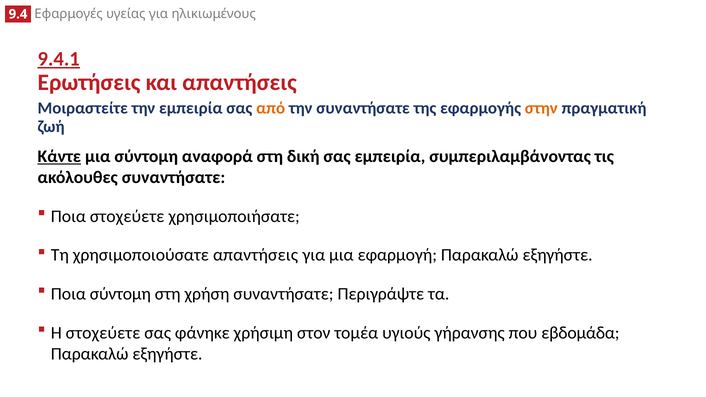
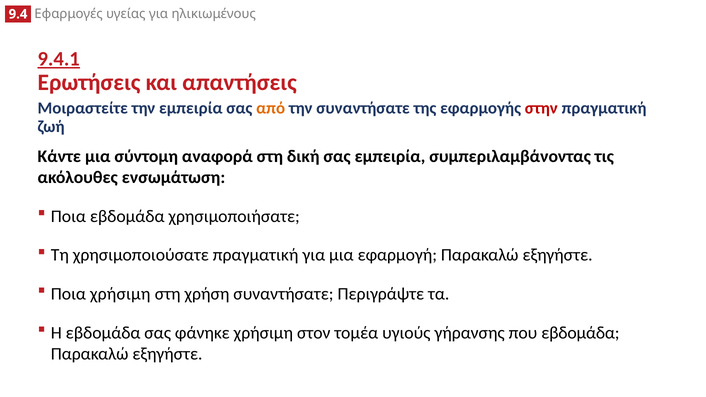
στην colour: orange -> red
Κάντε underline: present -> none
ακόλουθες συναντήσατε: συναντήσατε -> ενσωμάτωση
Ποια στοχεύετε: στοχεύετε -> εβδομάδα
χρησιμοποιούσατε απαντήσεις: απαντήσεις -> πραγματική
Ποια σύντομη: σύντομη -> χρήσιμη
Η στοχεύετε: στοχεύετε -> εβδομάδα
